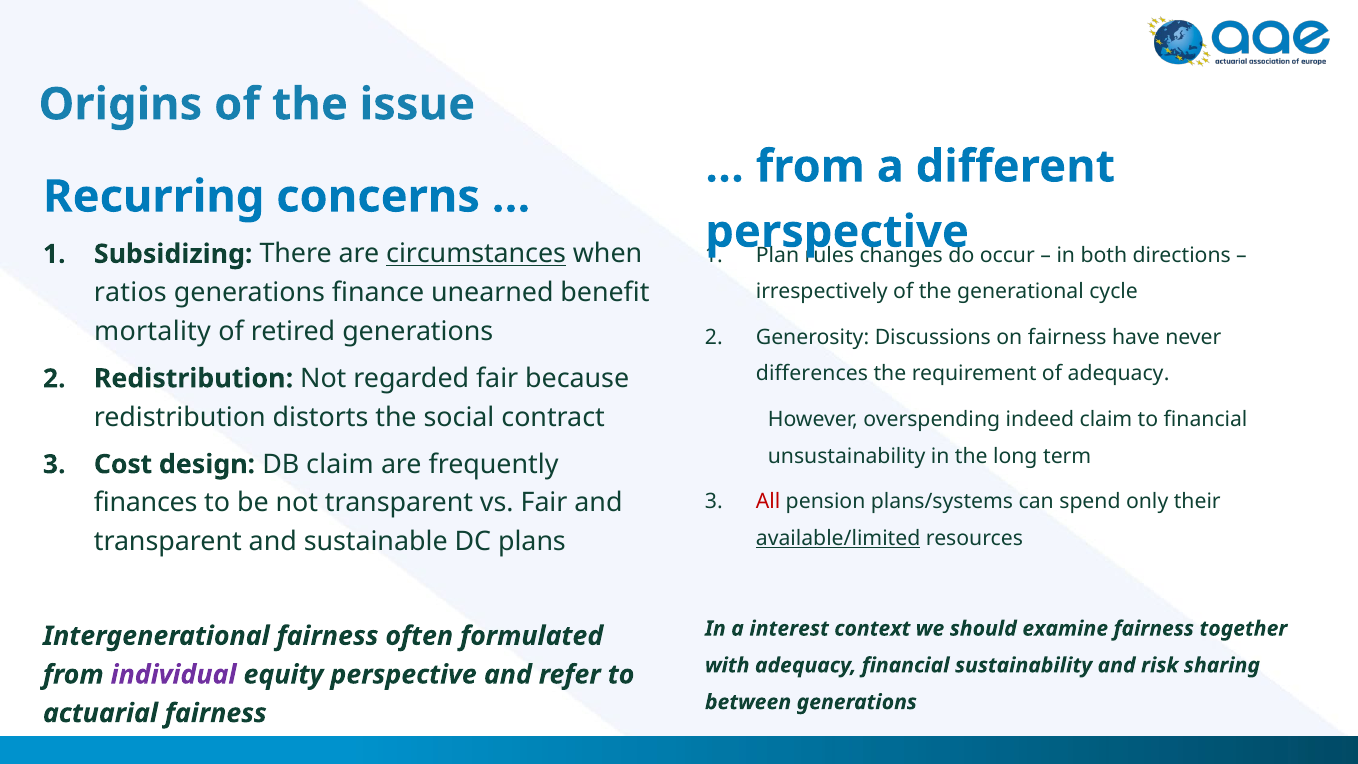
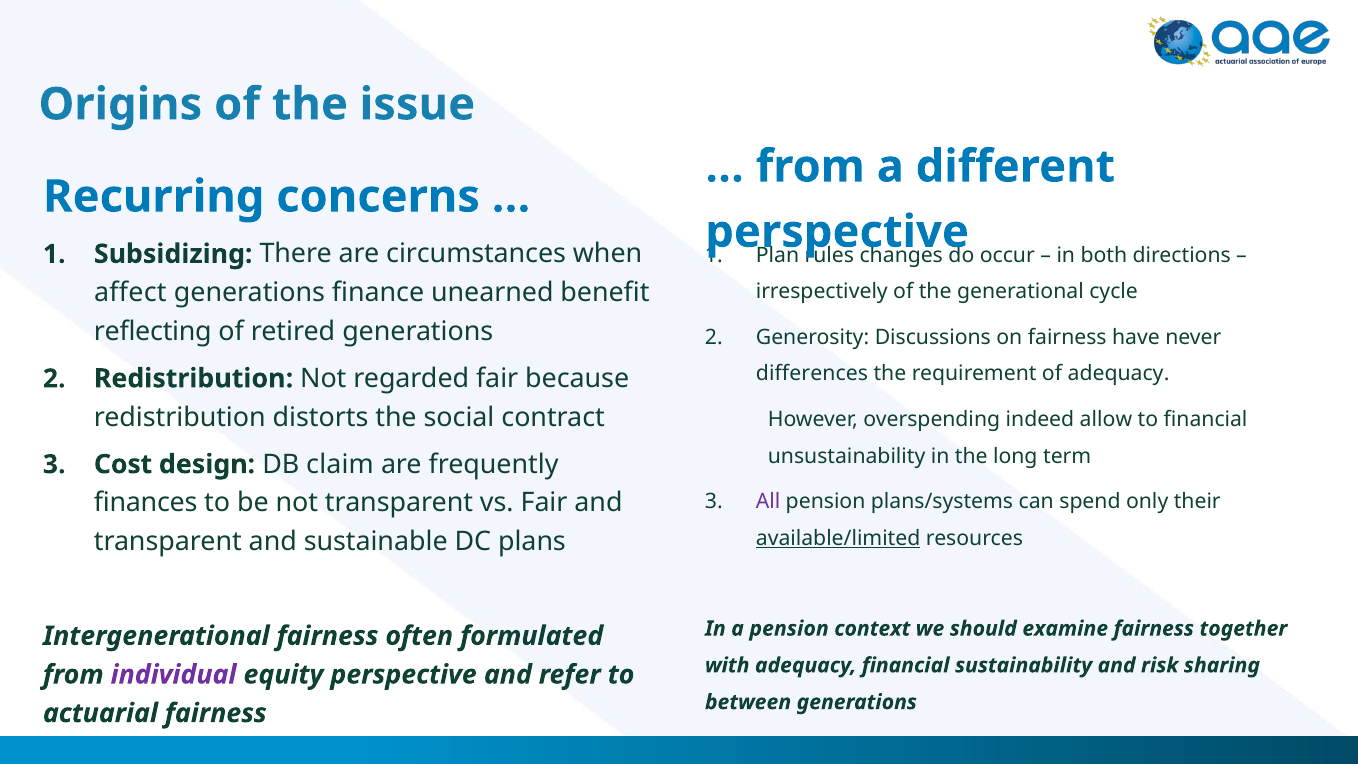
circumstances underline: present -> none
ratios: ratios -> affect
mortality: mortality -> reflecting
indeed claim: claim -> allow
All colour: red -> purple
a interest: interest -> pension
